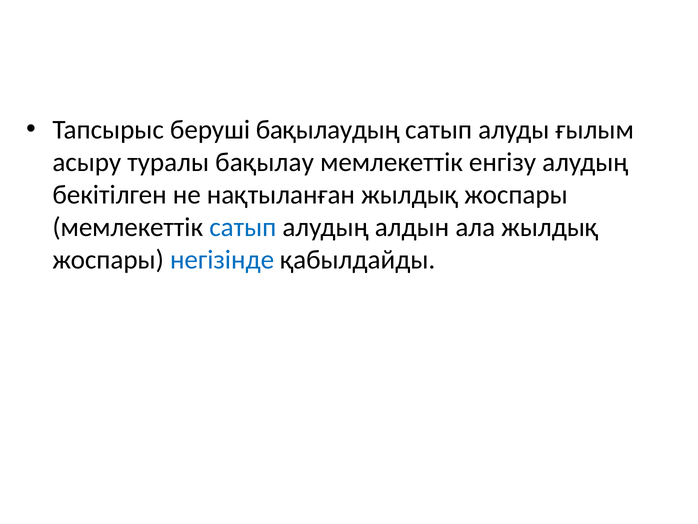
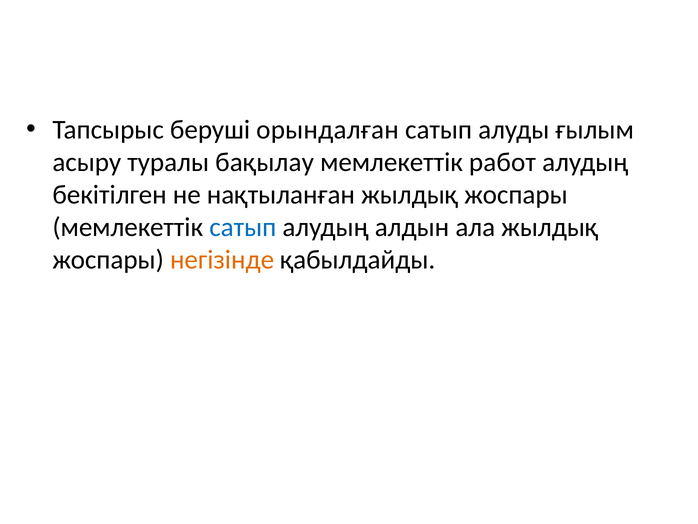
бақылаудың: бақылаудың -> орындалған
енгізу: енгізу -> работ
негізінде colour: blue -> orange
